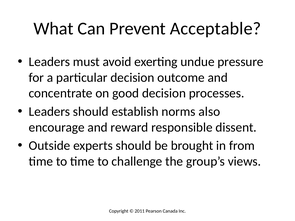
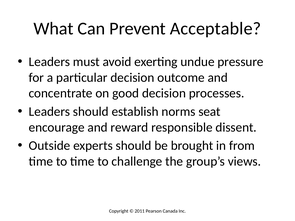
also: also -> seat
